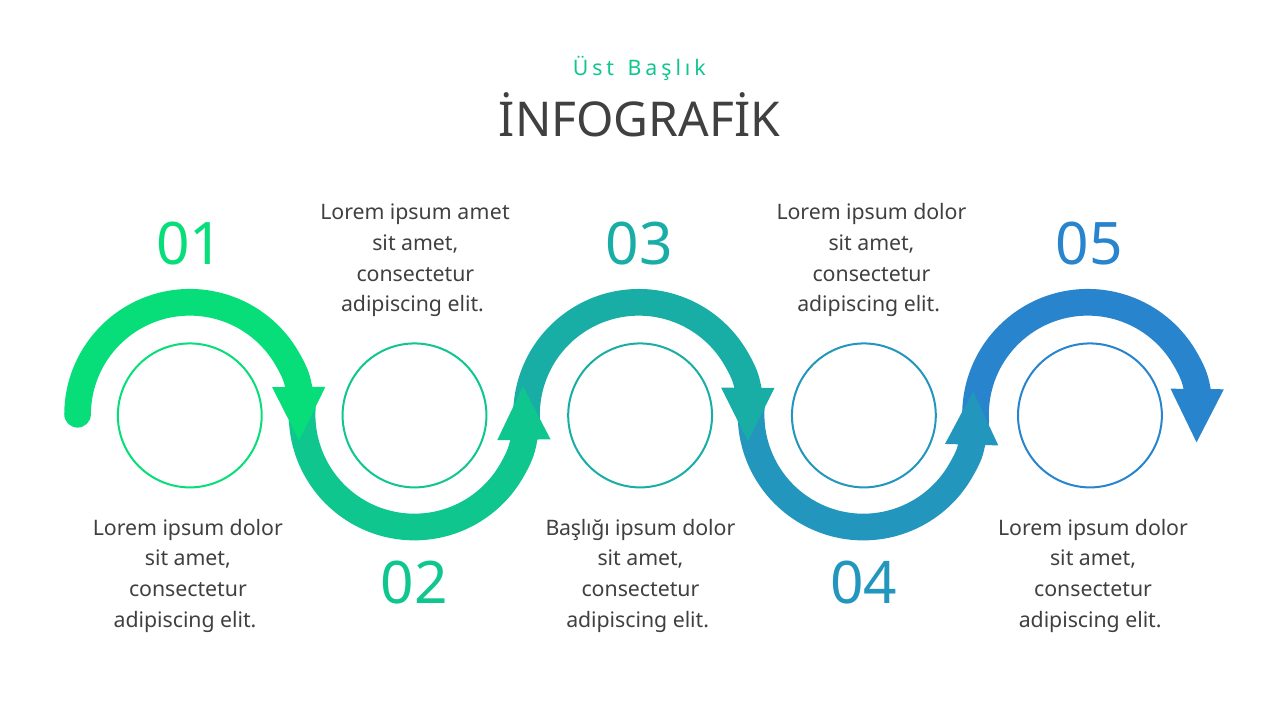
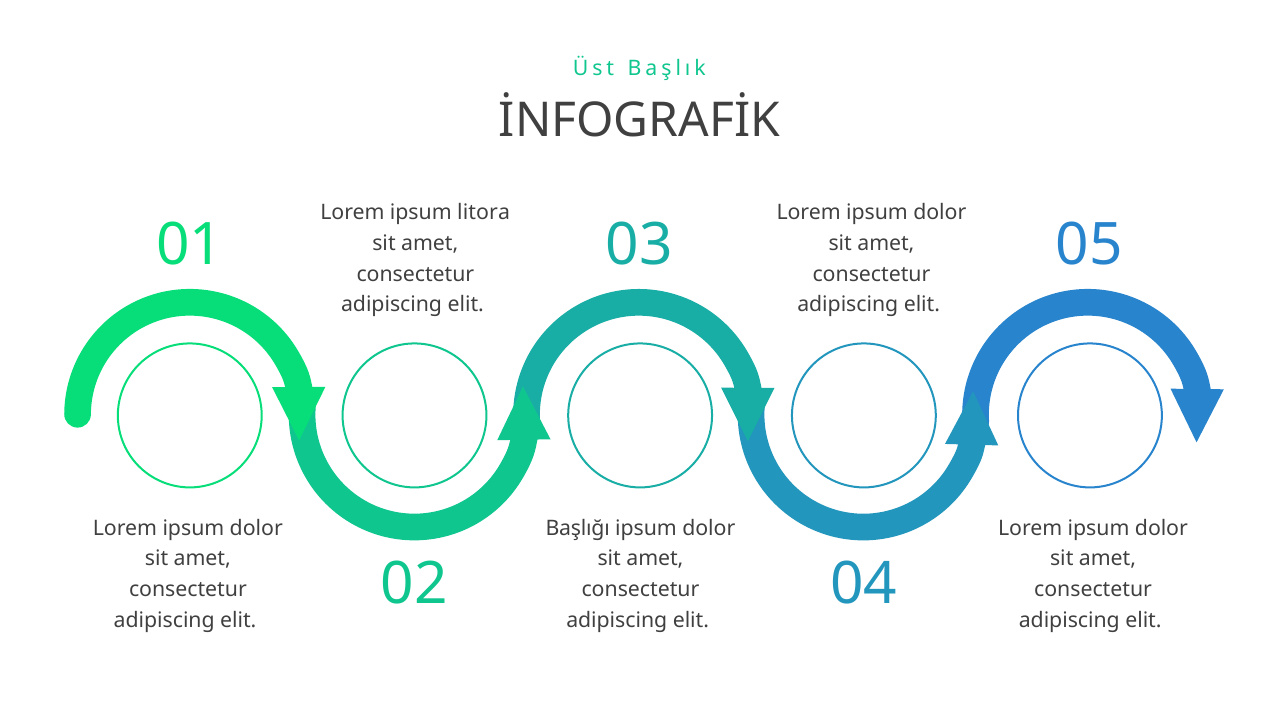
ipsum amet: amet -> litora
